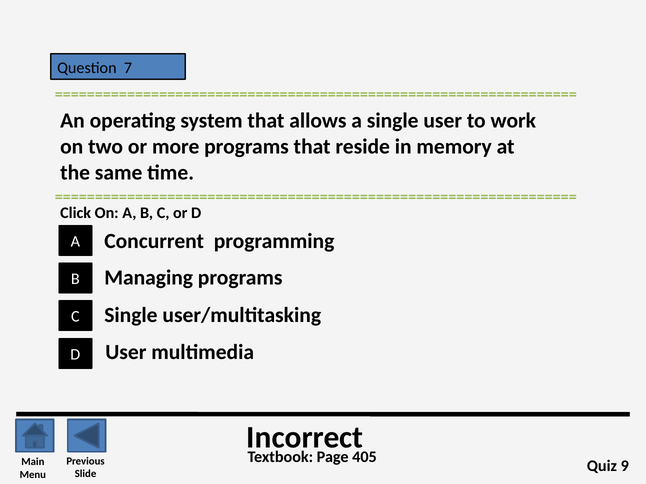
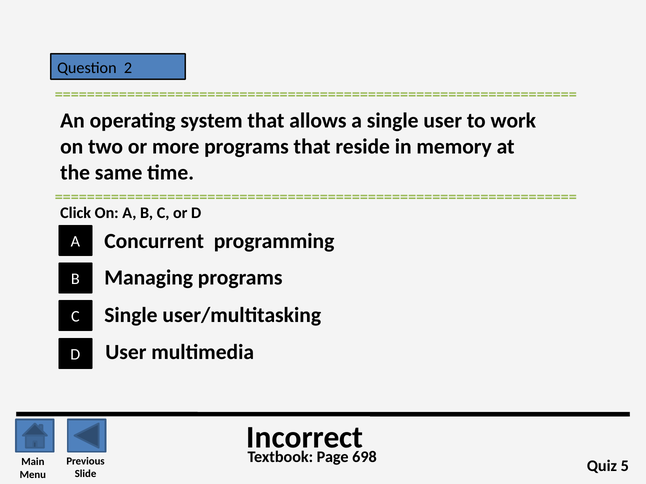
7: 7 -> 2
405: 405 -> 698
9: 9 -> 5
